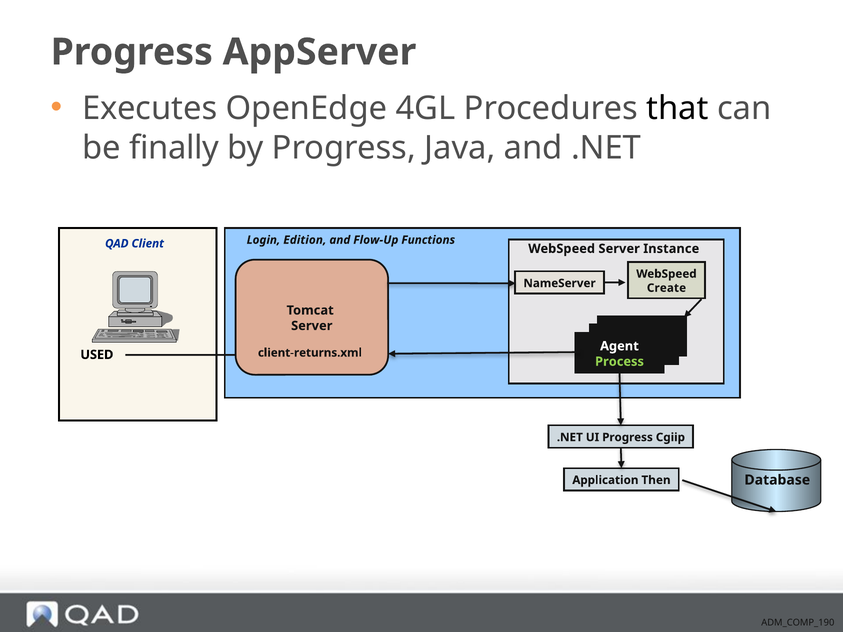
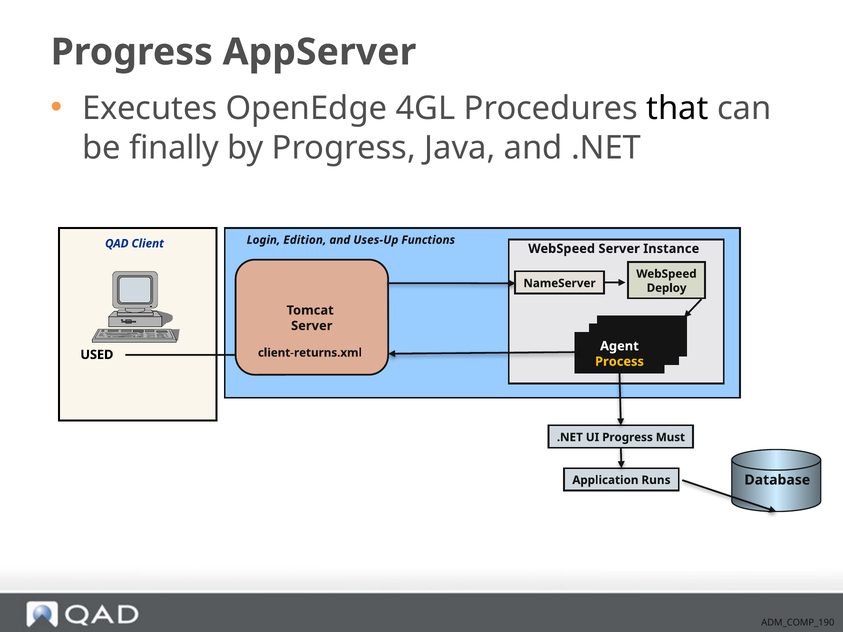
Flow-Up: Flow-Up -> Uses-Up
Create: Create -> Deploy
Process at (619, 362) colour: light green -> yellow
Cgiip: Cgiip -> Must
Then: Then -> Runs
